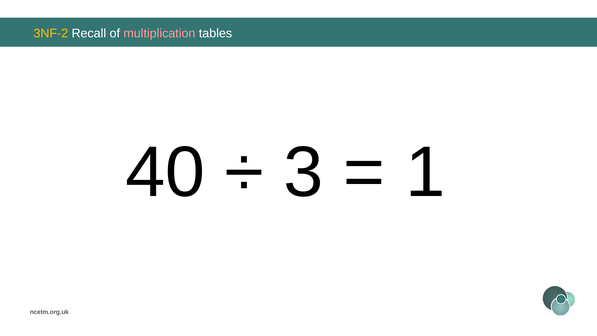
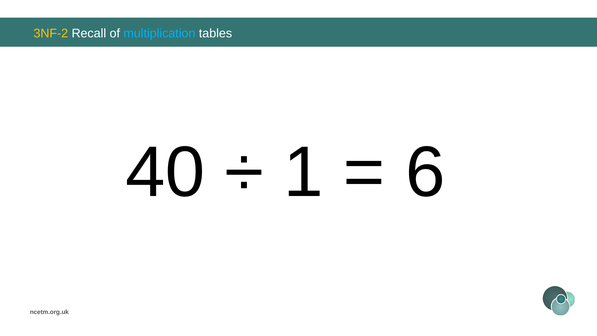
multiplication colour: pink -> light blue
3: 3 -> 1
1: 1 -> 6
